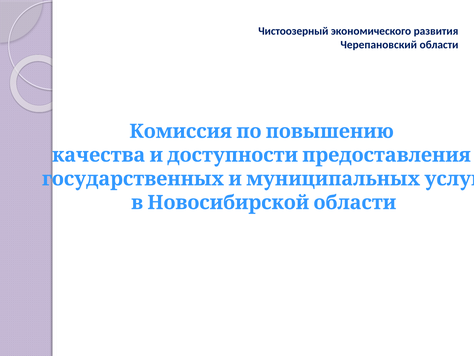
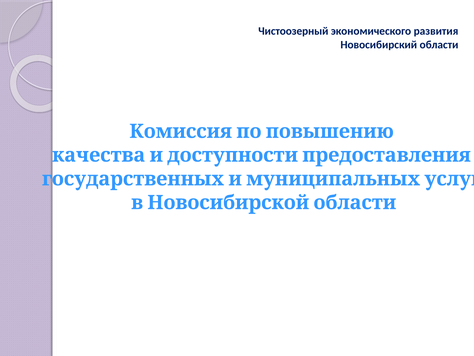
Черепановский: Черепановский -> Новосибирский
